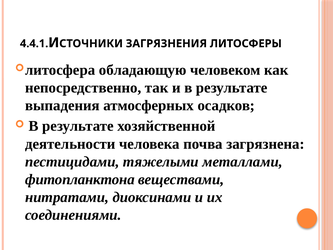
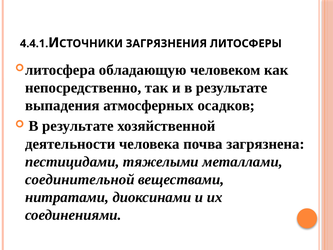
фитопланктона: фитопланктона -> соединительной
